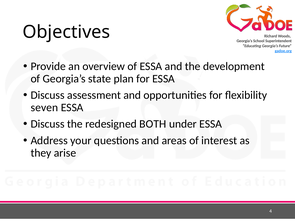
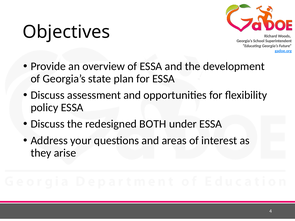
seven: seven -> policy
